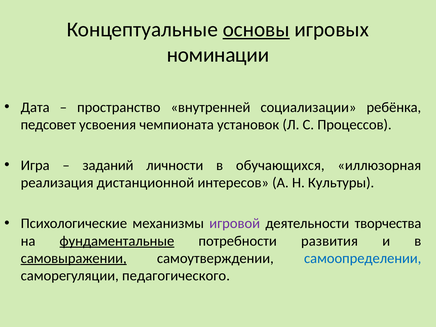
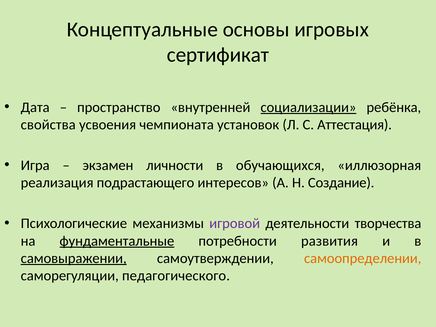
основы underline: present -> none
номинации: номинации -> сертификат
социализации underline: none -> present
педсовет: педсовет -> свойства
Процессов: Процессов -> Аттестация
заданий: заданий -> экзамен
дистанционной: дистанционной -> подрастающего
Культуры: Культуры -> Создание
самоопределении colour: blue -> orange
